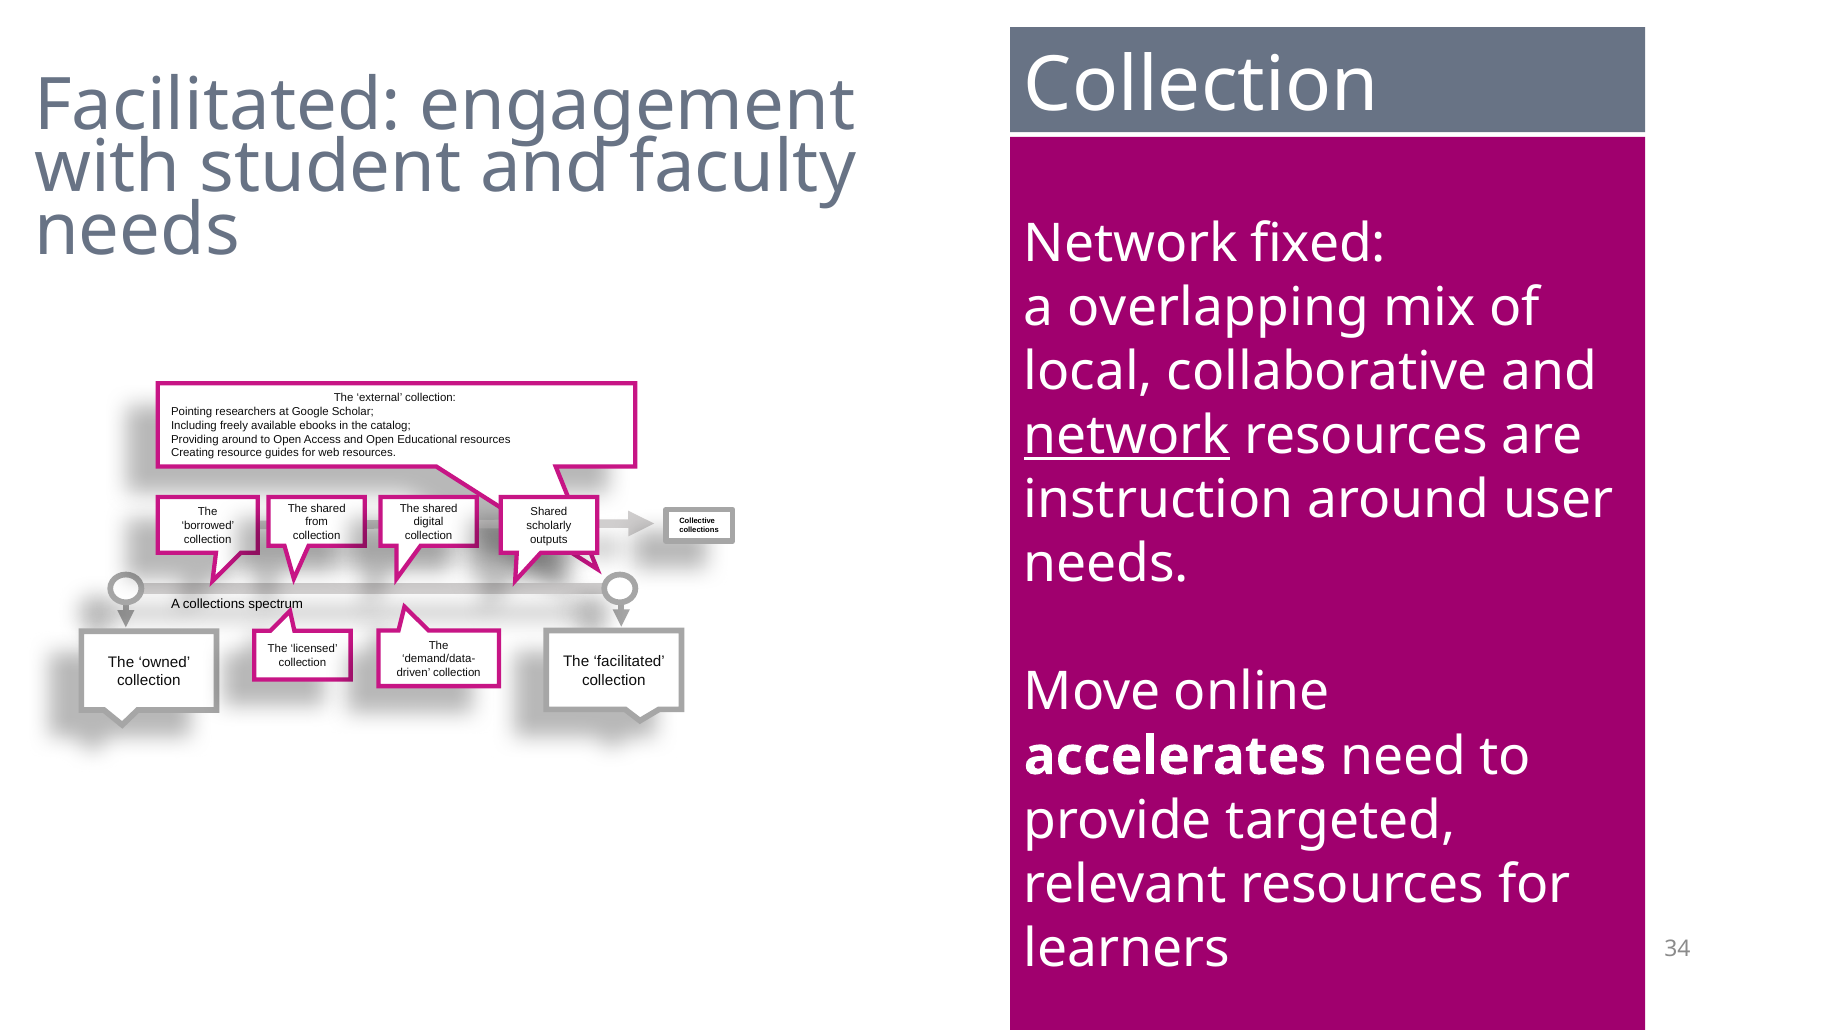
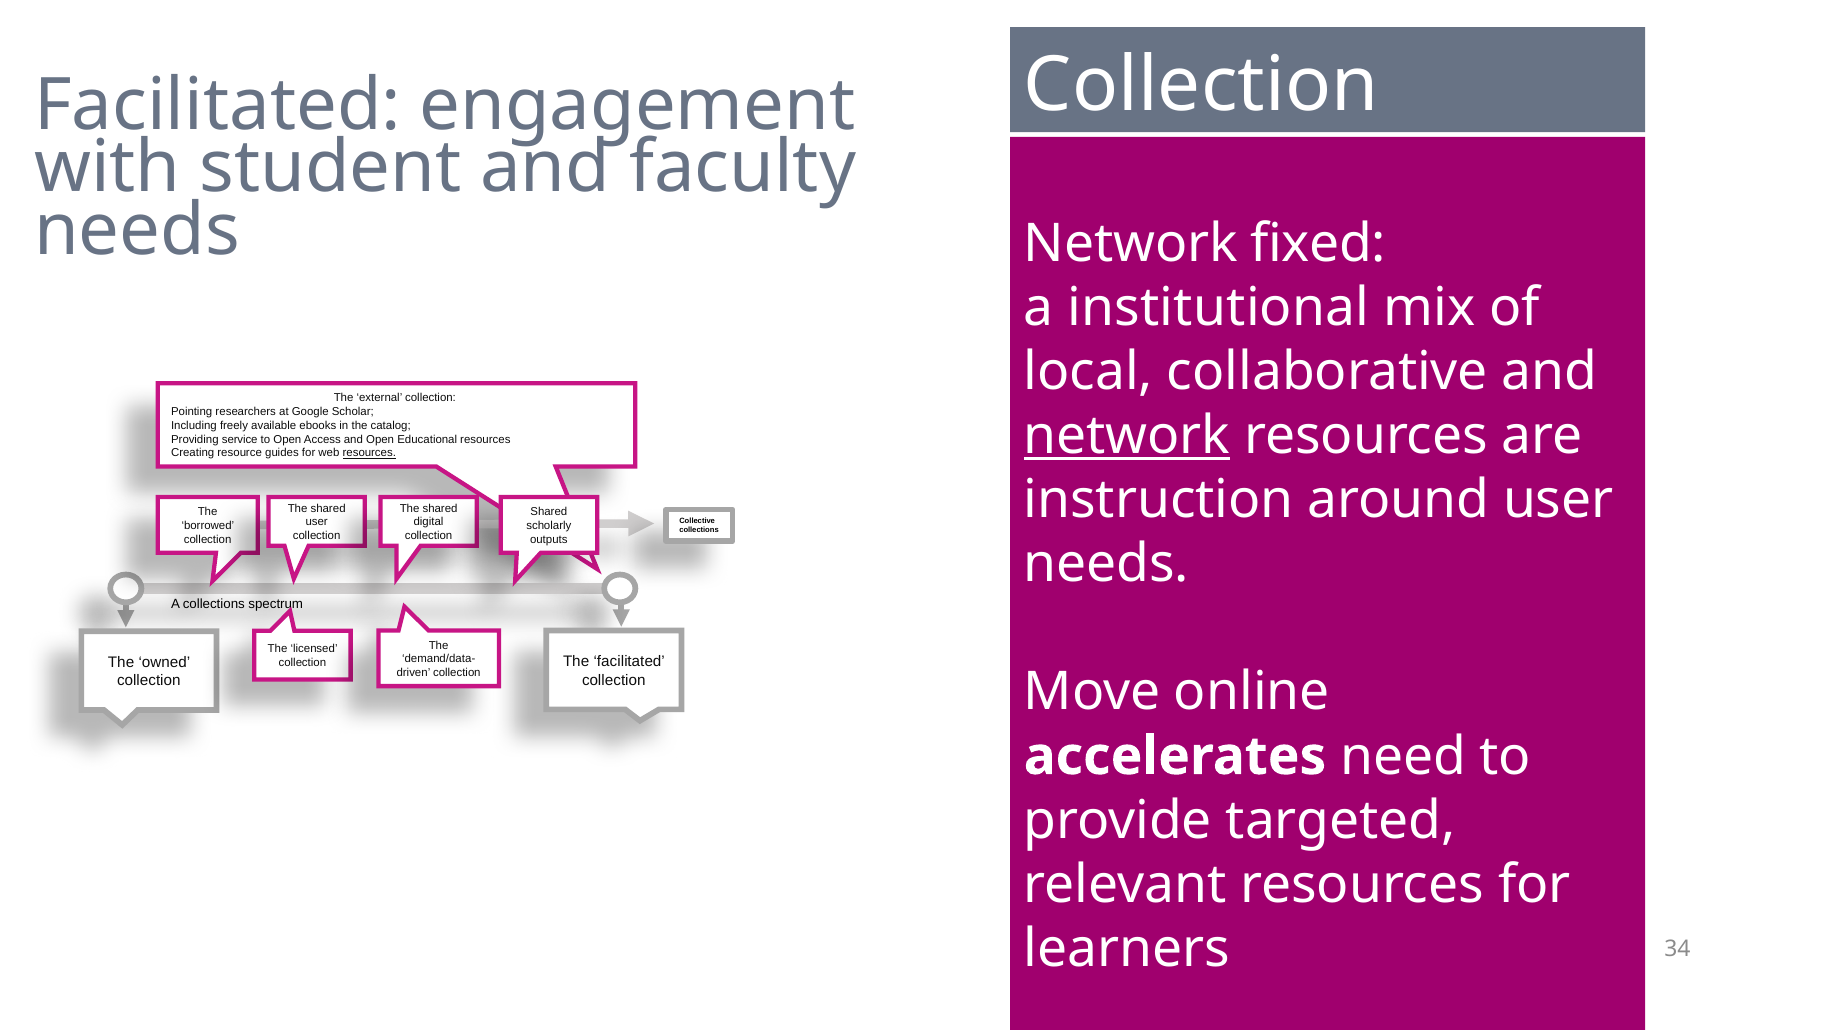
overlapping: overlapping -> institutional
Providing around: around -> service
resources at (369, 453) underline: none -> present
from at (317, 522): from -> user
